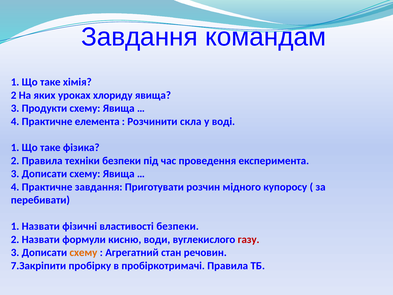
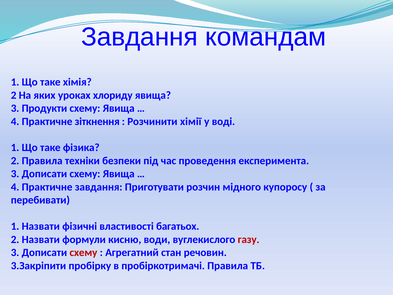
елемента: елемента -> зіткнення
скла: скла -> хімії
властивості безпеки: безпеки -> багатьох
схему at (83, 252) colour: orange -> red
7.Закріпити: 7.Закріпити -> 3.Закріпити
